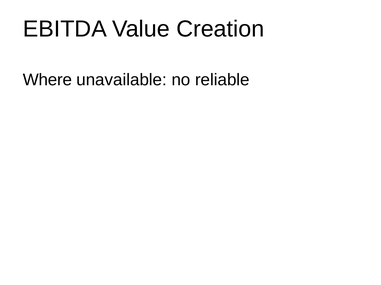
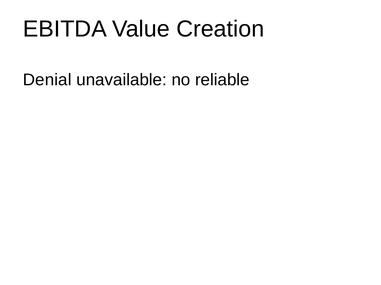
Where: Where -> Denial
